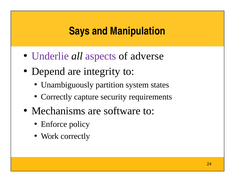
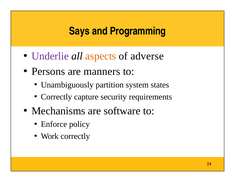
Manipulation: Manipulation -> Programming
aspects colour: purple -> orange
Depend: Depend -> Persons
integrity: integrity -> manners
